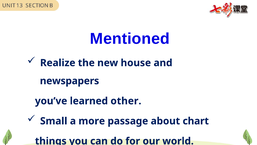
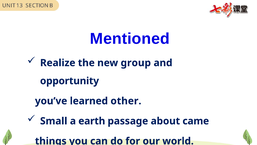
house: house -> group
newspapers: newspapers -> opportunity
more: more -> earth
chart: chart -> came
